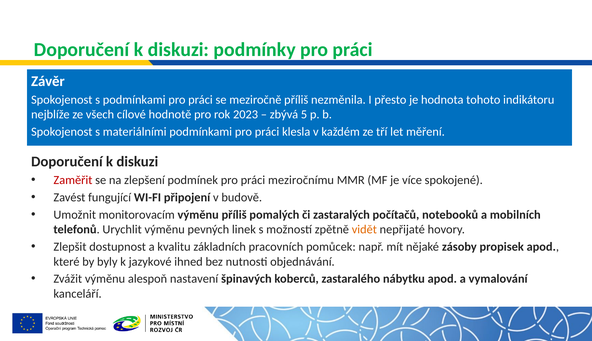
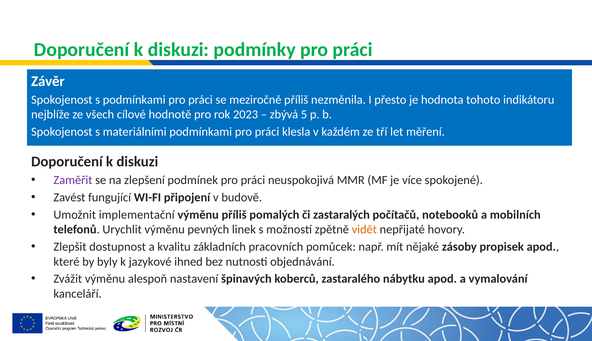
Zaměřit colour: red -> purple
meziročnímu: meziročnímu -> neuspokojivá
monitorovacím: monitorovacím -> implementační
